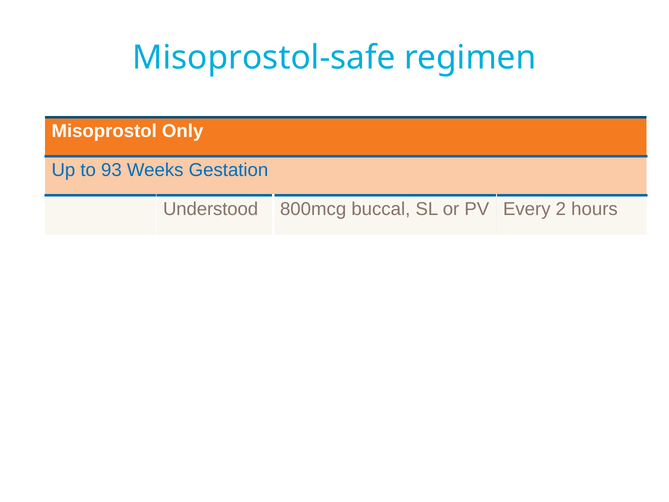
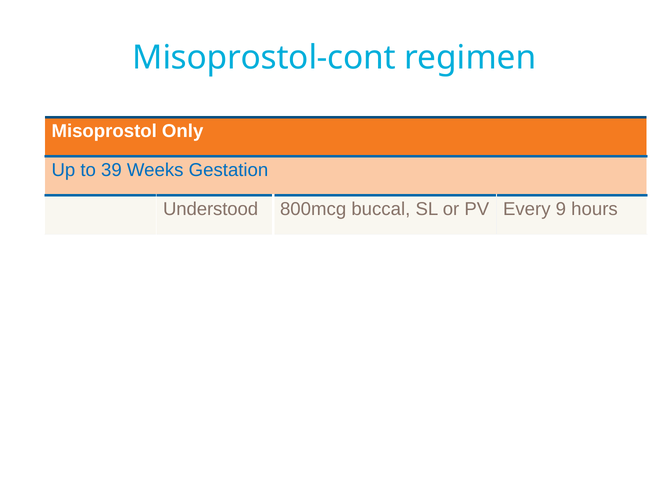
Misoprostol-safe: Misoprostol-safe -> Misoprostol-cont
93: 93 -> 39
2: 2 -> 9
